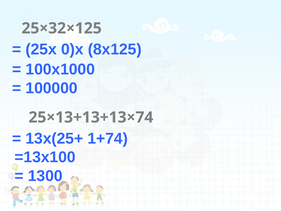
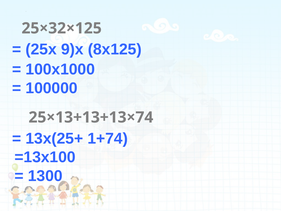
0)x: 0)x -> 9)x
